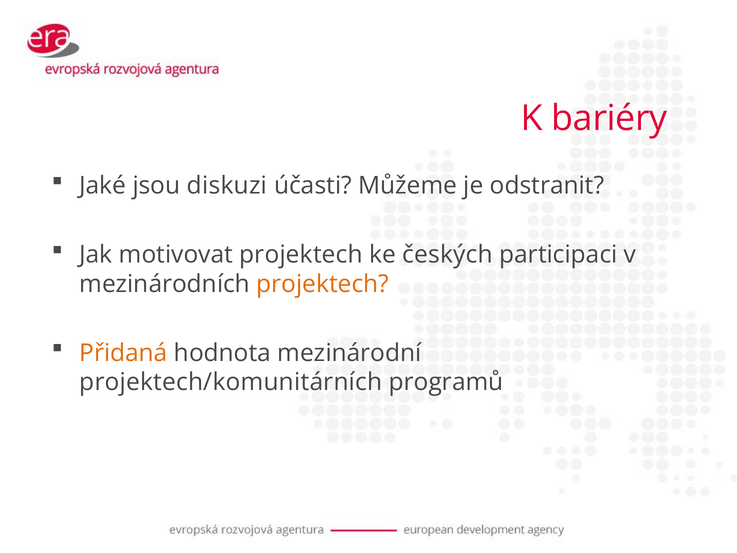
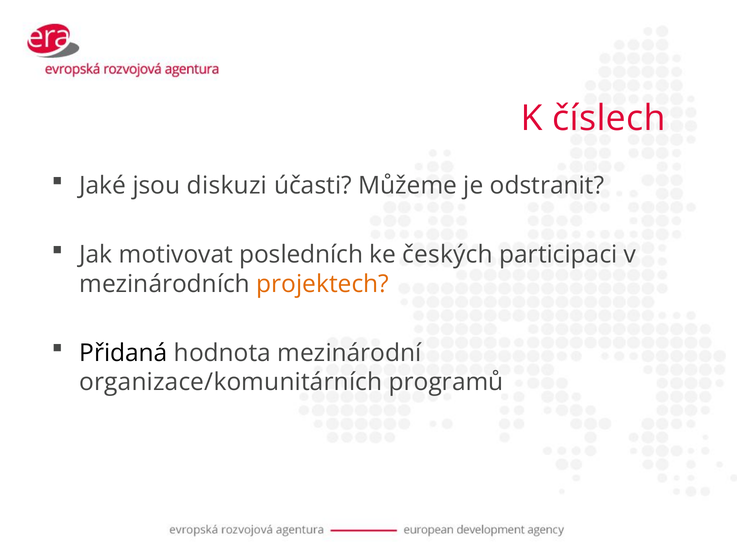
bariéry: bariéry -> číslech
motivovat projektech: projektech -> posledních
Přidaná colour: orange -> black
projektech/komunitárních: projektech/komunitárních -> organizace/komunitárních
